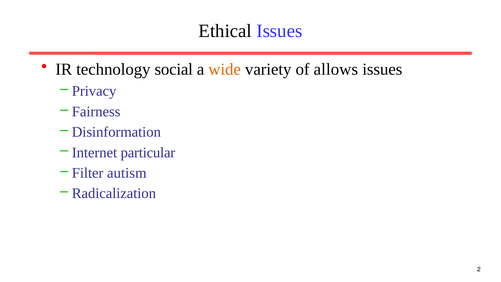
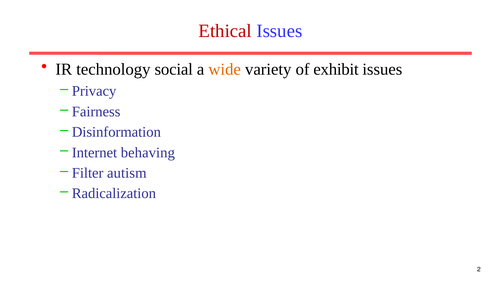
Ethical colour: black -> red
allows: allows -> exhibit
particular: particular -> behaving
